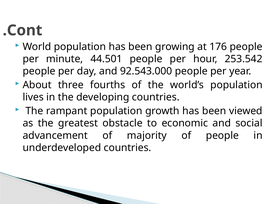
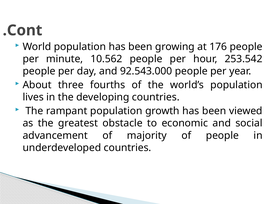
44.501: 44.501 -> 10.562
